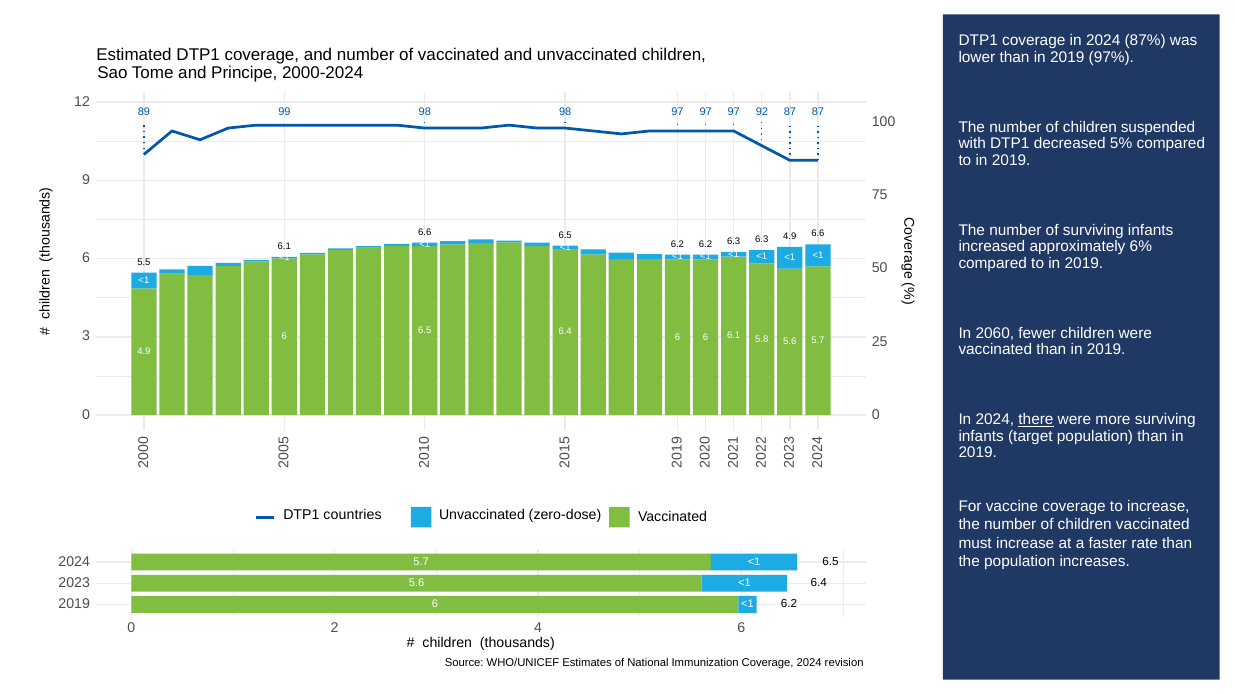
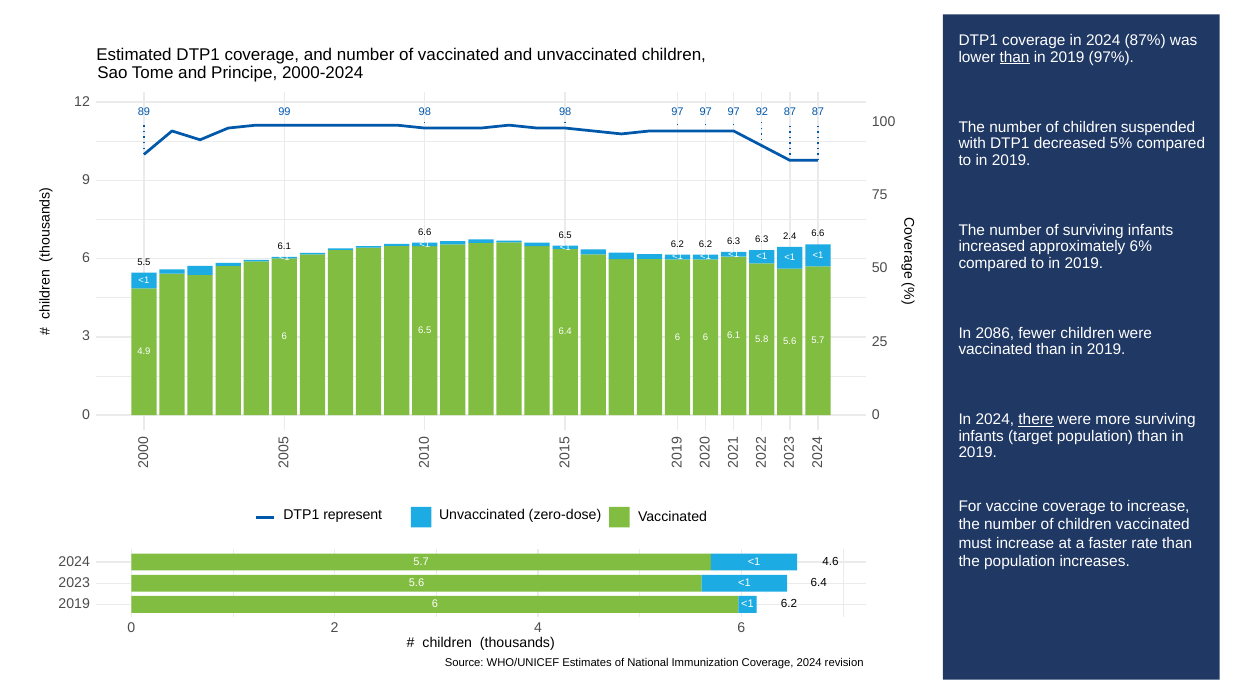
than at (1015, 57) underline: none -> present
6.3 4.9: 4.9 -> 2.4
2060: 2060 -> 2086
countries: countries -> represent
6.5 at (831, 562): 6.5 -> 4.6
